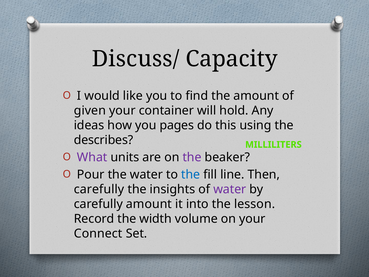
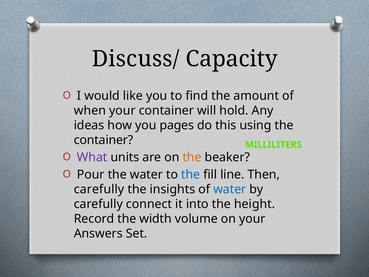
given: given -> when
describes at (104, 140): describes -> container
the at (192, 157) colour: purple -> orange
water at (230, 189) colour: purple -> blue
carefully amount: amount -> connect
lesson: lesson -> height
Connect: Connect -> Answers
